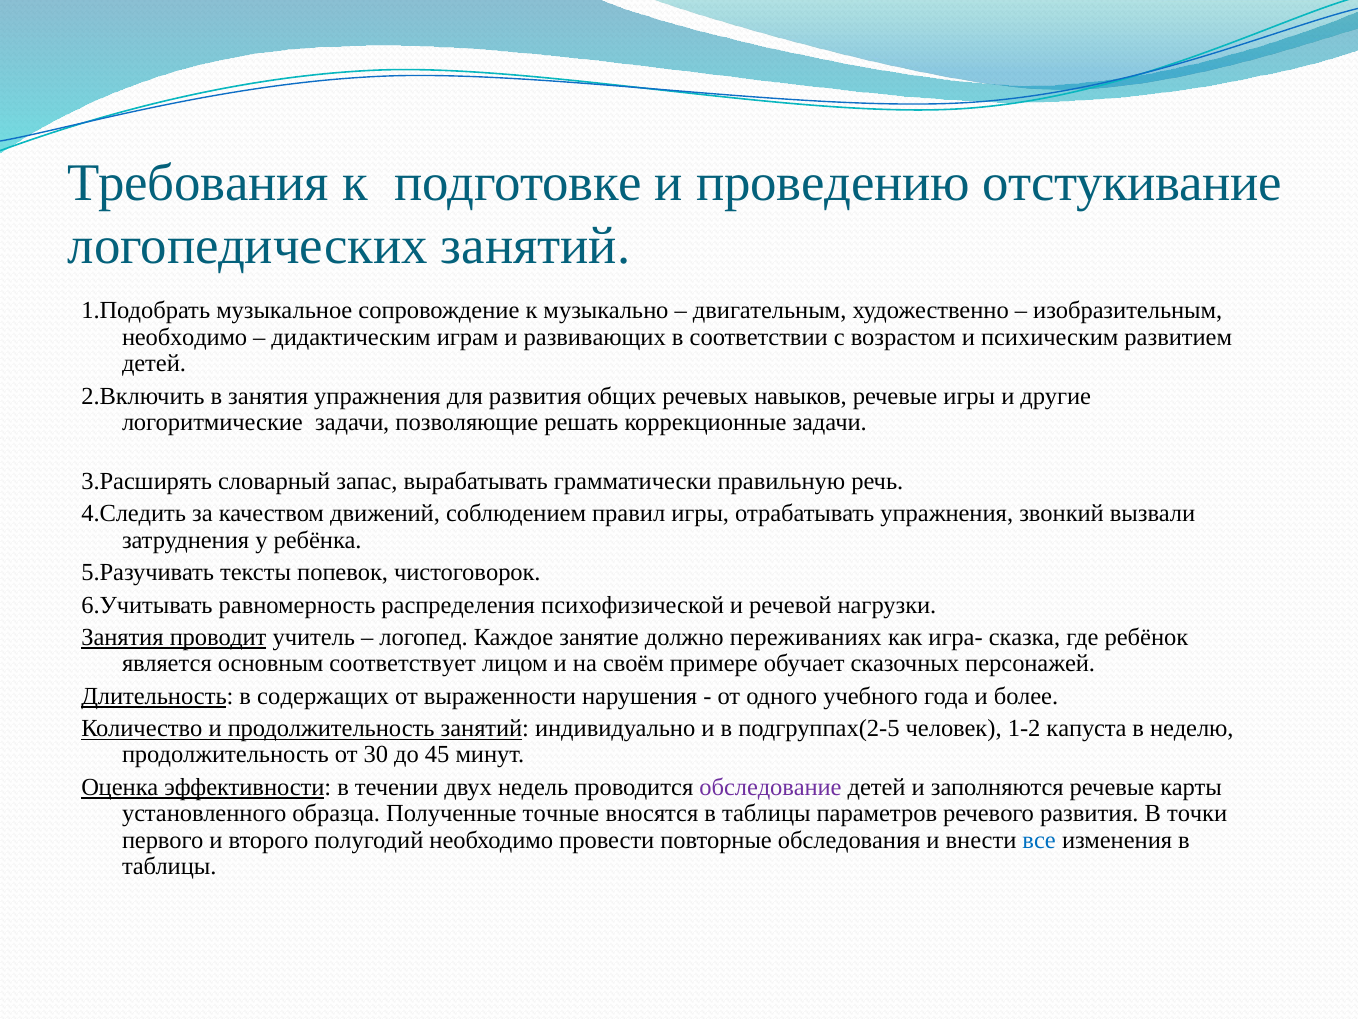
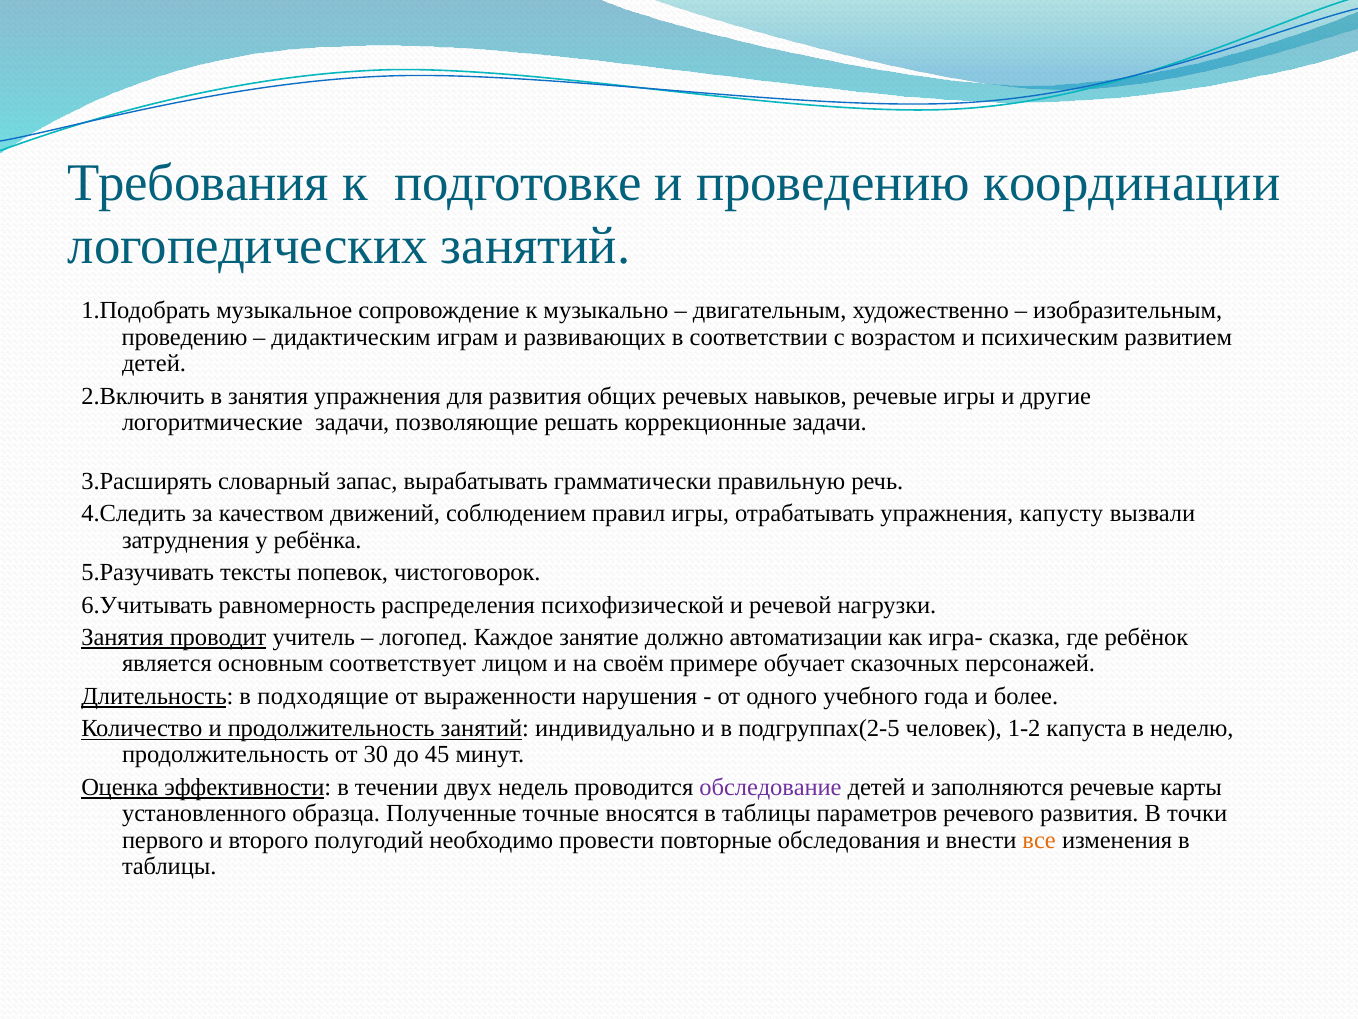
отстукивание: отстукивание -> координации
необходимо at (185, 337): необходимо -> проведению
звонкий: звонкий -> капусту
переживаниях: переживаниях -> автоматизации
содержащих: содержащих -> подходящие
все colour: blue -> orange
